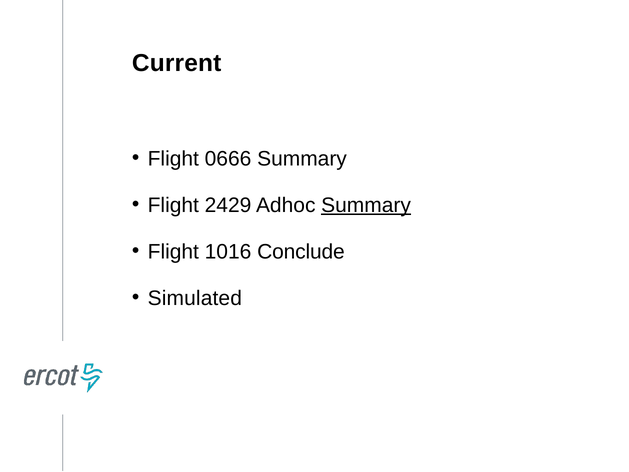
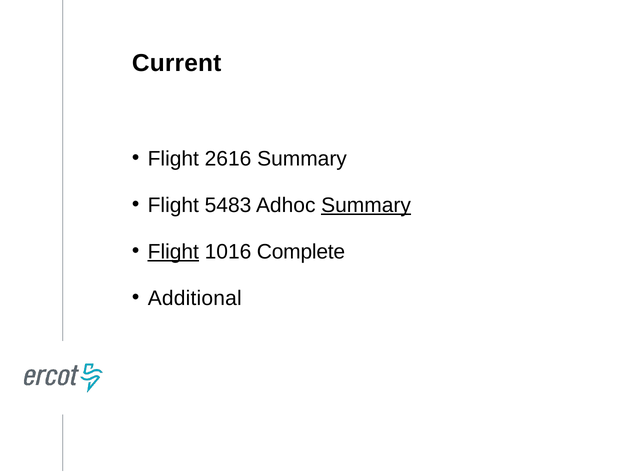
0666: 0666 -> 2616
2429: 2429 -> 5483
Flight at (173, 252) underline: none -> present
Conclude: Conclude -> Complete
Simulated: Simulated -> Additional
